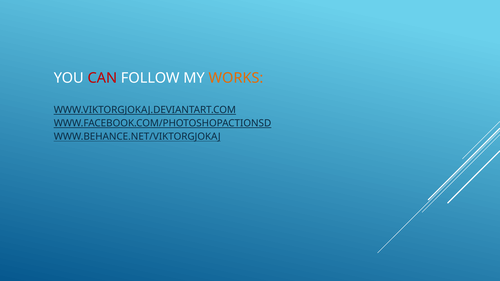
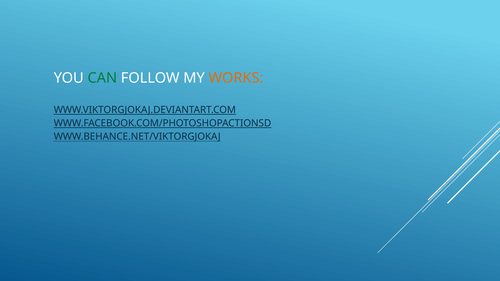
CAN colour: red -> green
